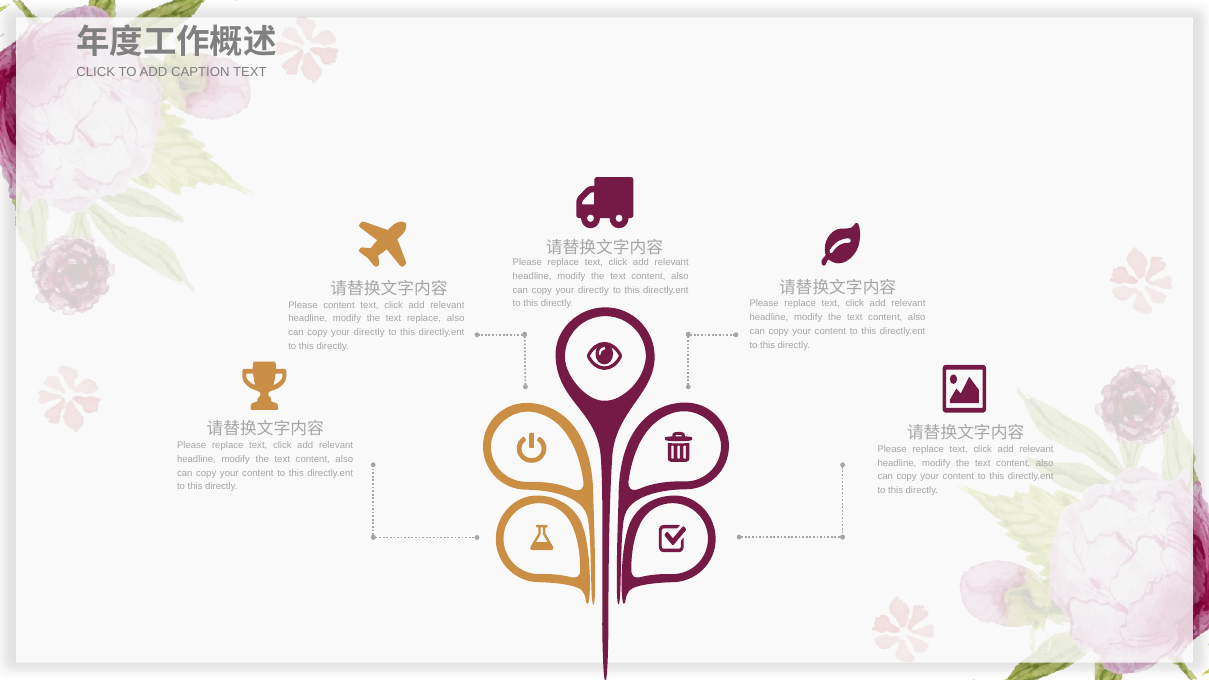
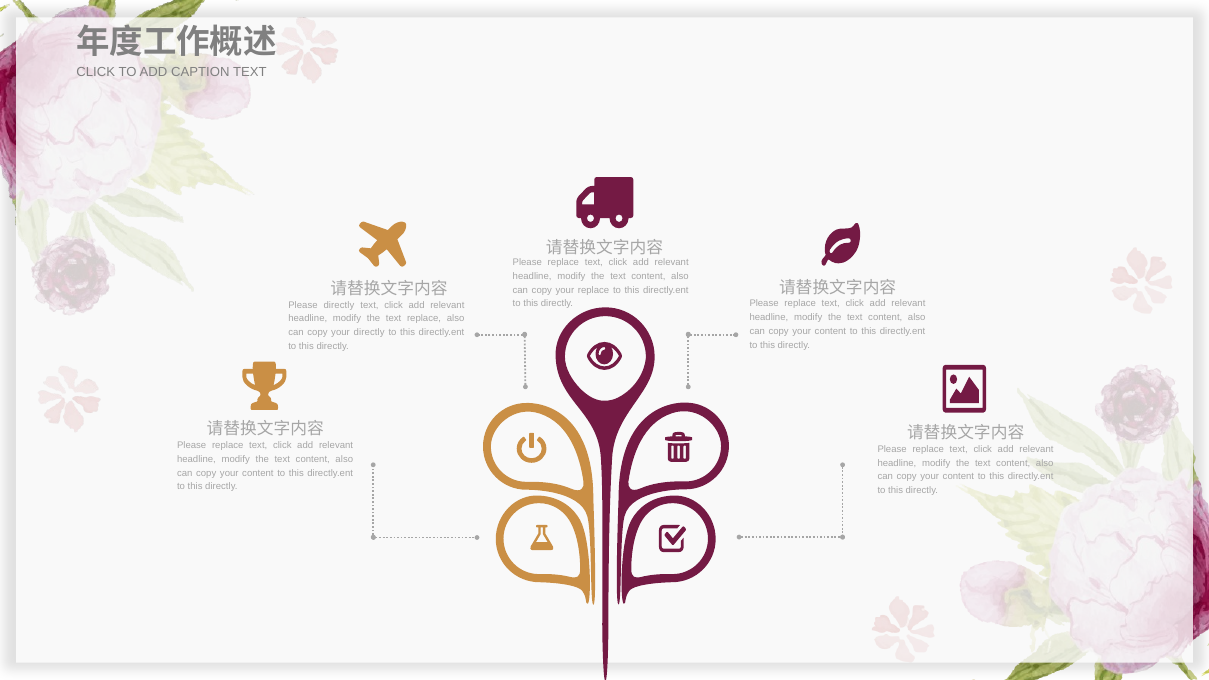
directly at (594, 290): directly -> replace
Please content: content -> directly
